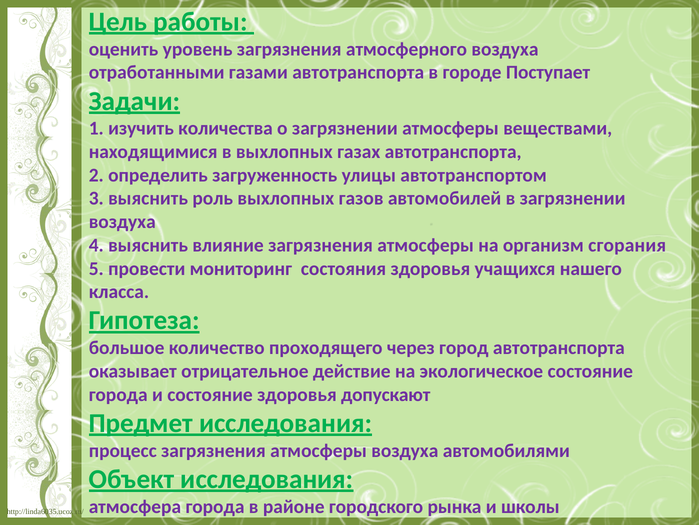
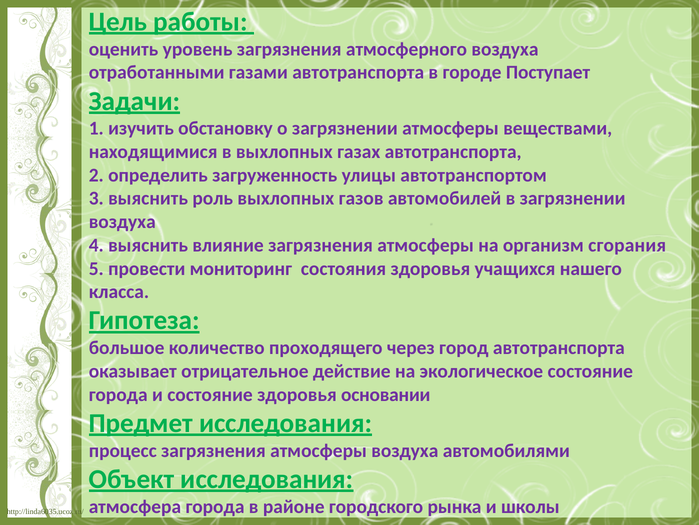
количества: количества -> обстановку
допускают: допускают -> основании
